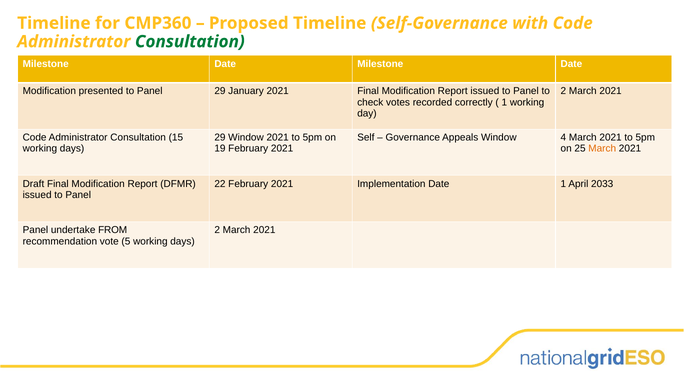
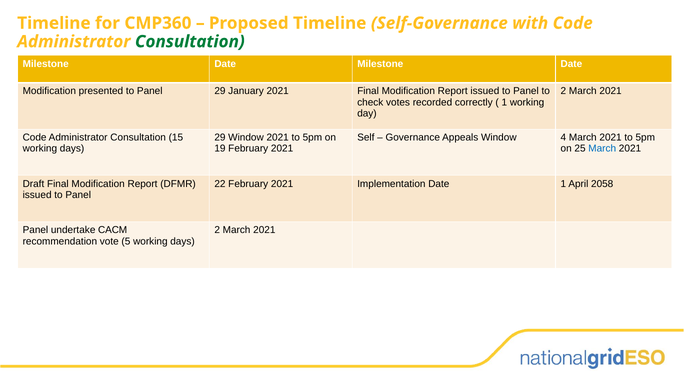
March at (602, 149) colour: orange -> blue
2033: 2033 -> 2058
FROM: FROM -> CACM
